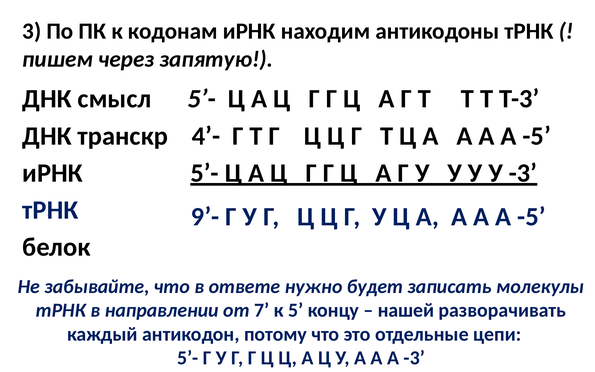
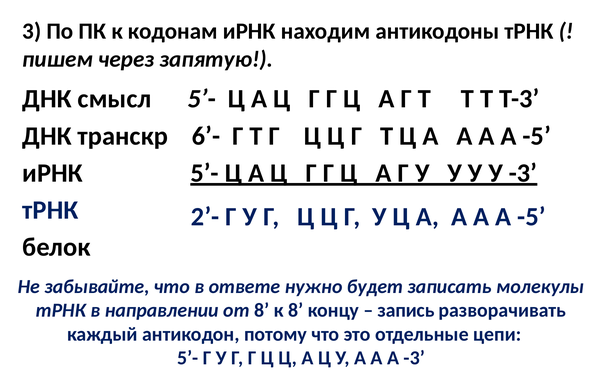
4’-: 4’- -> 6’-
9’-: 9’- -> 2’-
от 7: 7 -> 8
к 5: 5 -> 8
нашей: нашей -> запись
